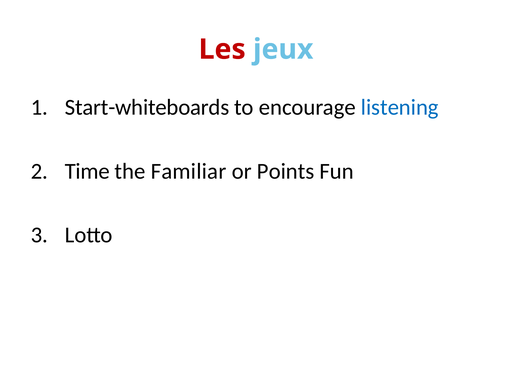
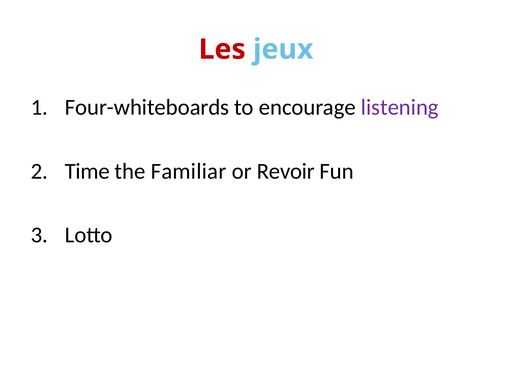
Start-whiteboards: Start-whiteboards -> Four-whiteboards
listening colour: blue -> purple
Points: Points -> Revoir
